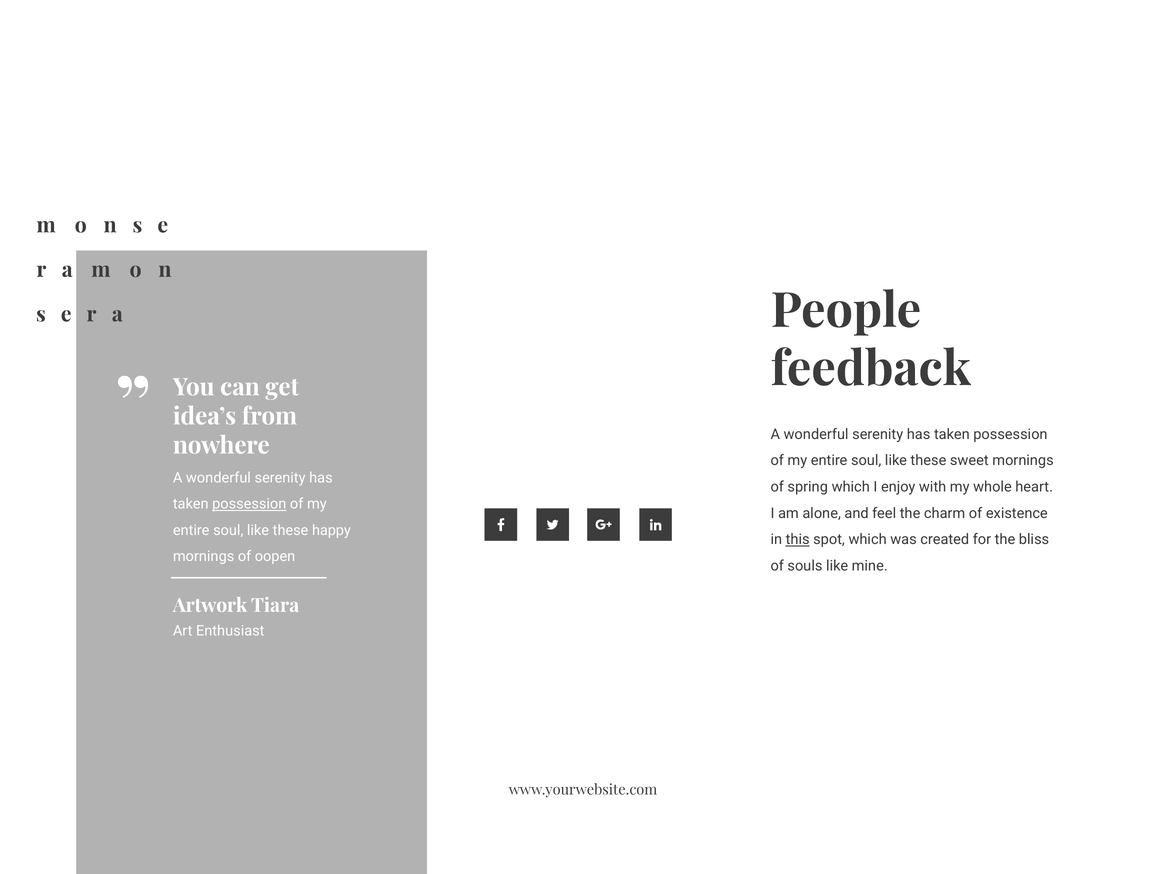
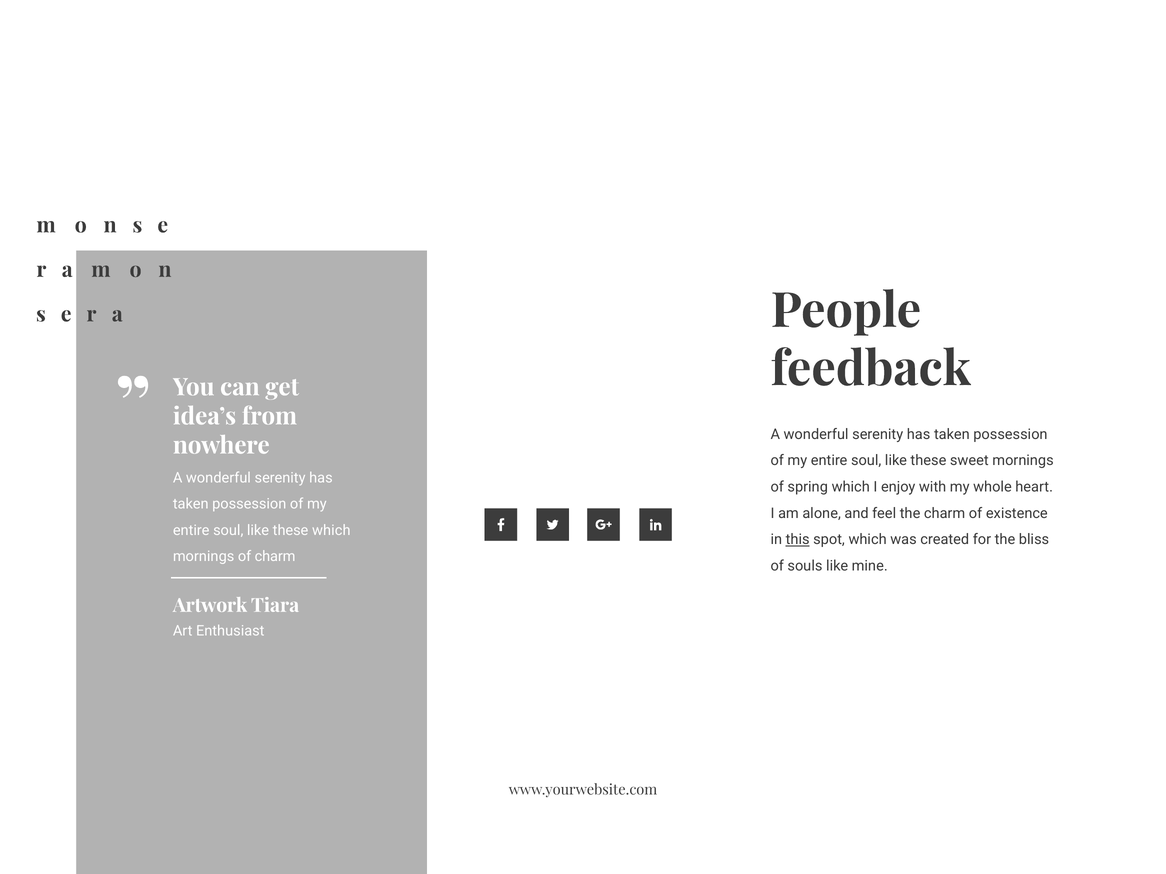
possession at (249, 504) underline: present -> none
these happy: happy -> which
of oopen: oopen -> charm
